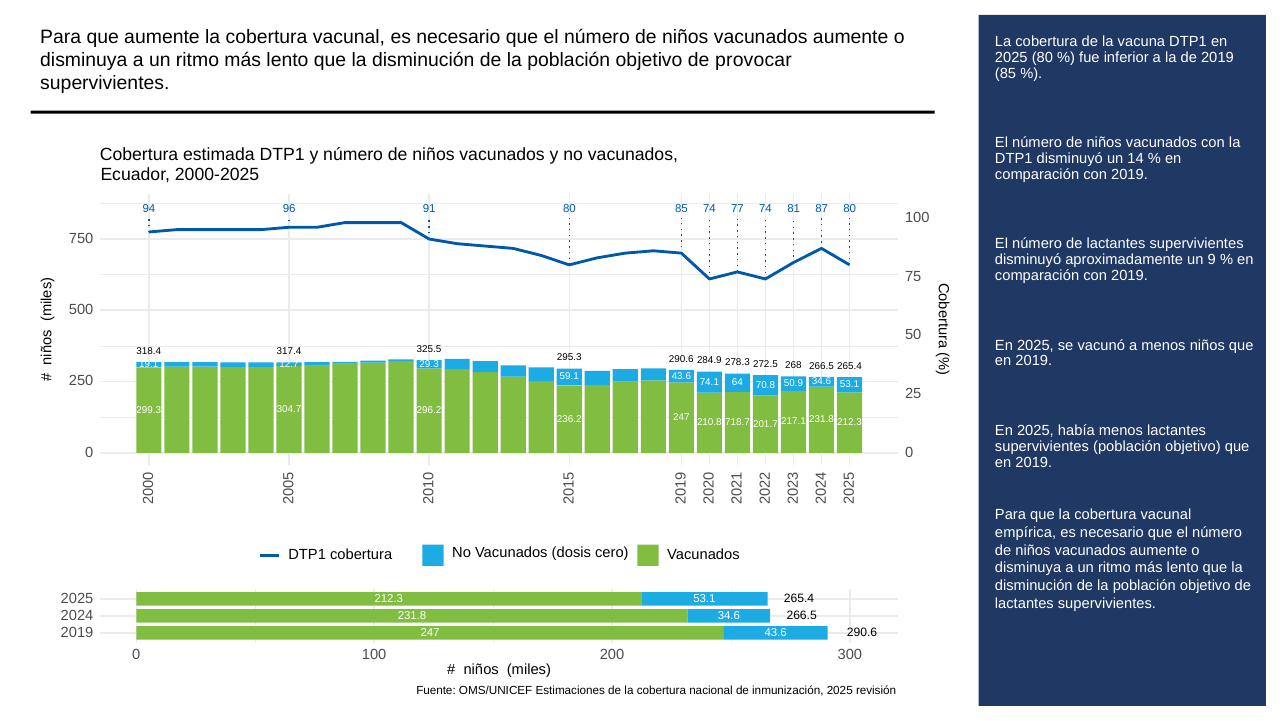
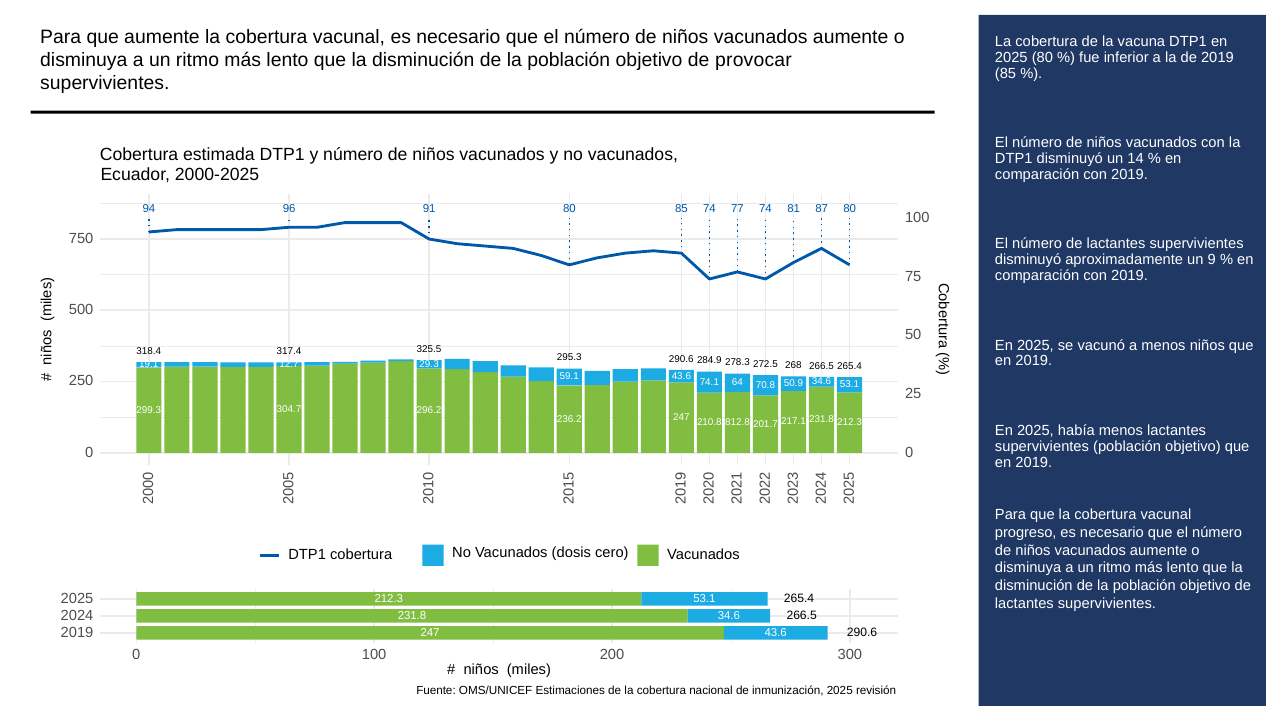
718.7: 718.7 -> 812.8
empírica: empírica -> progreso
